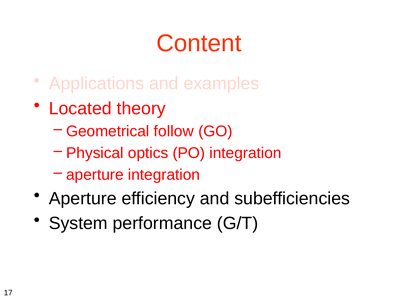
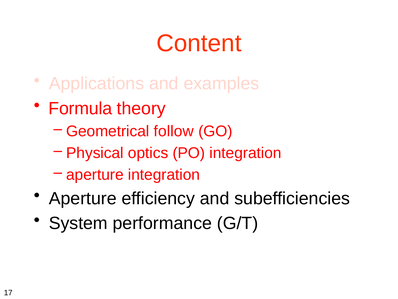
Located: Located -> Formula
